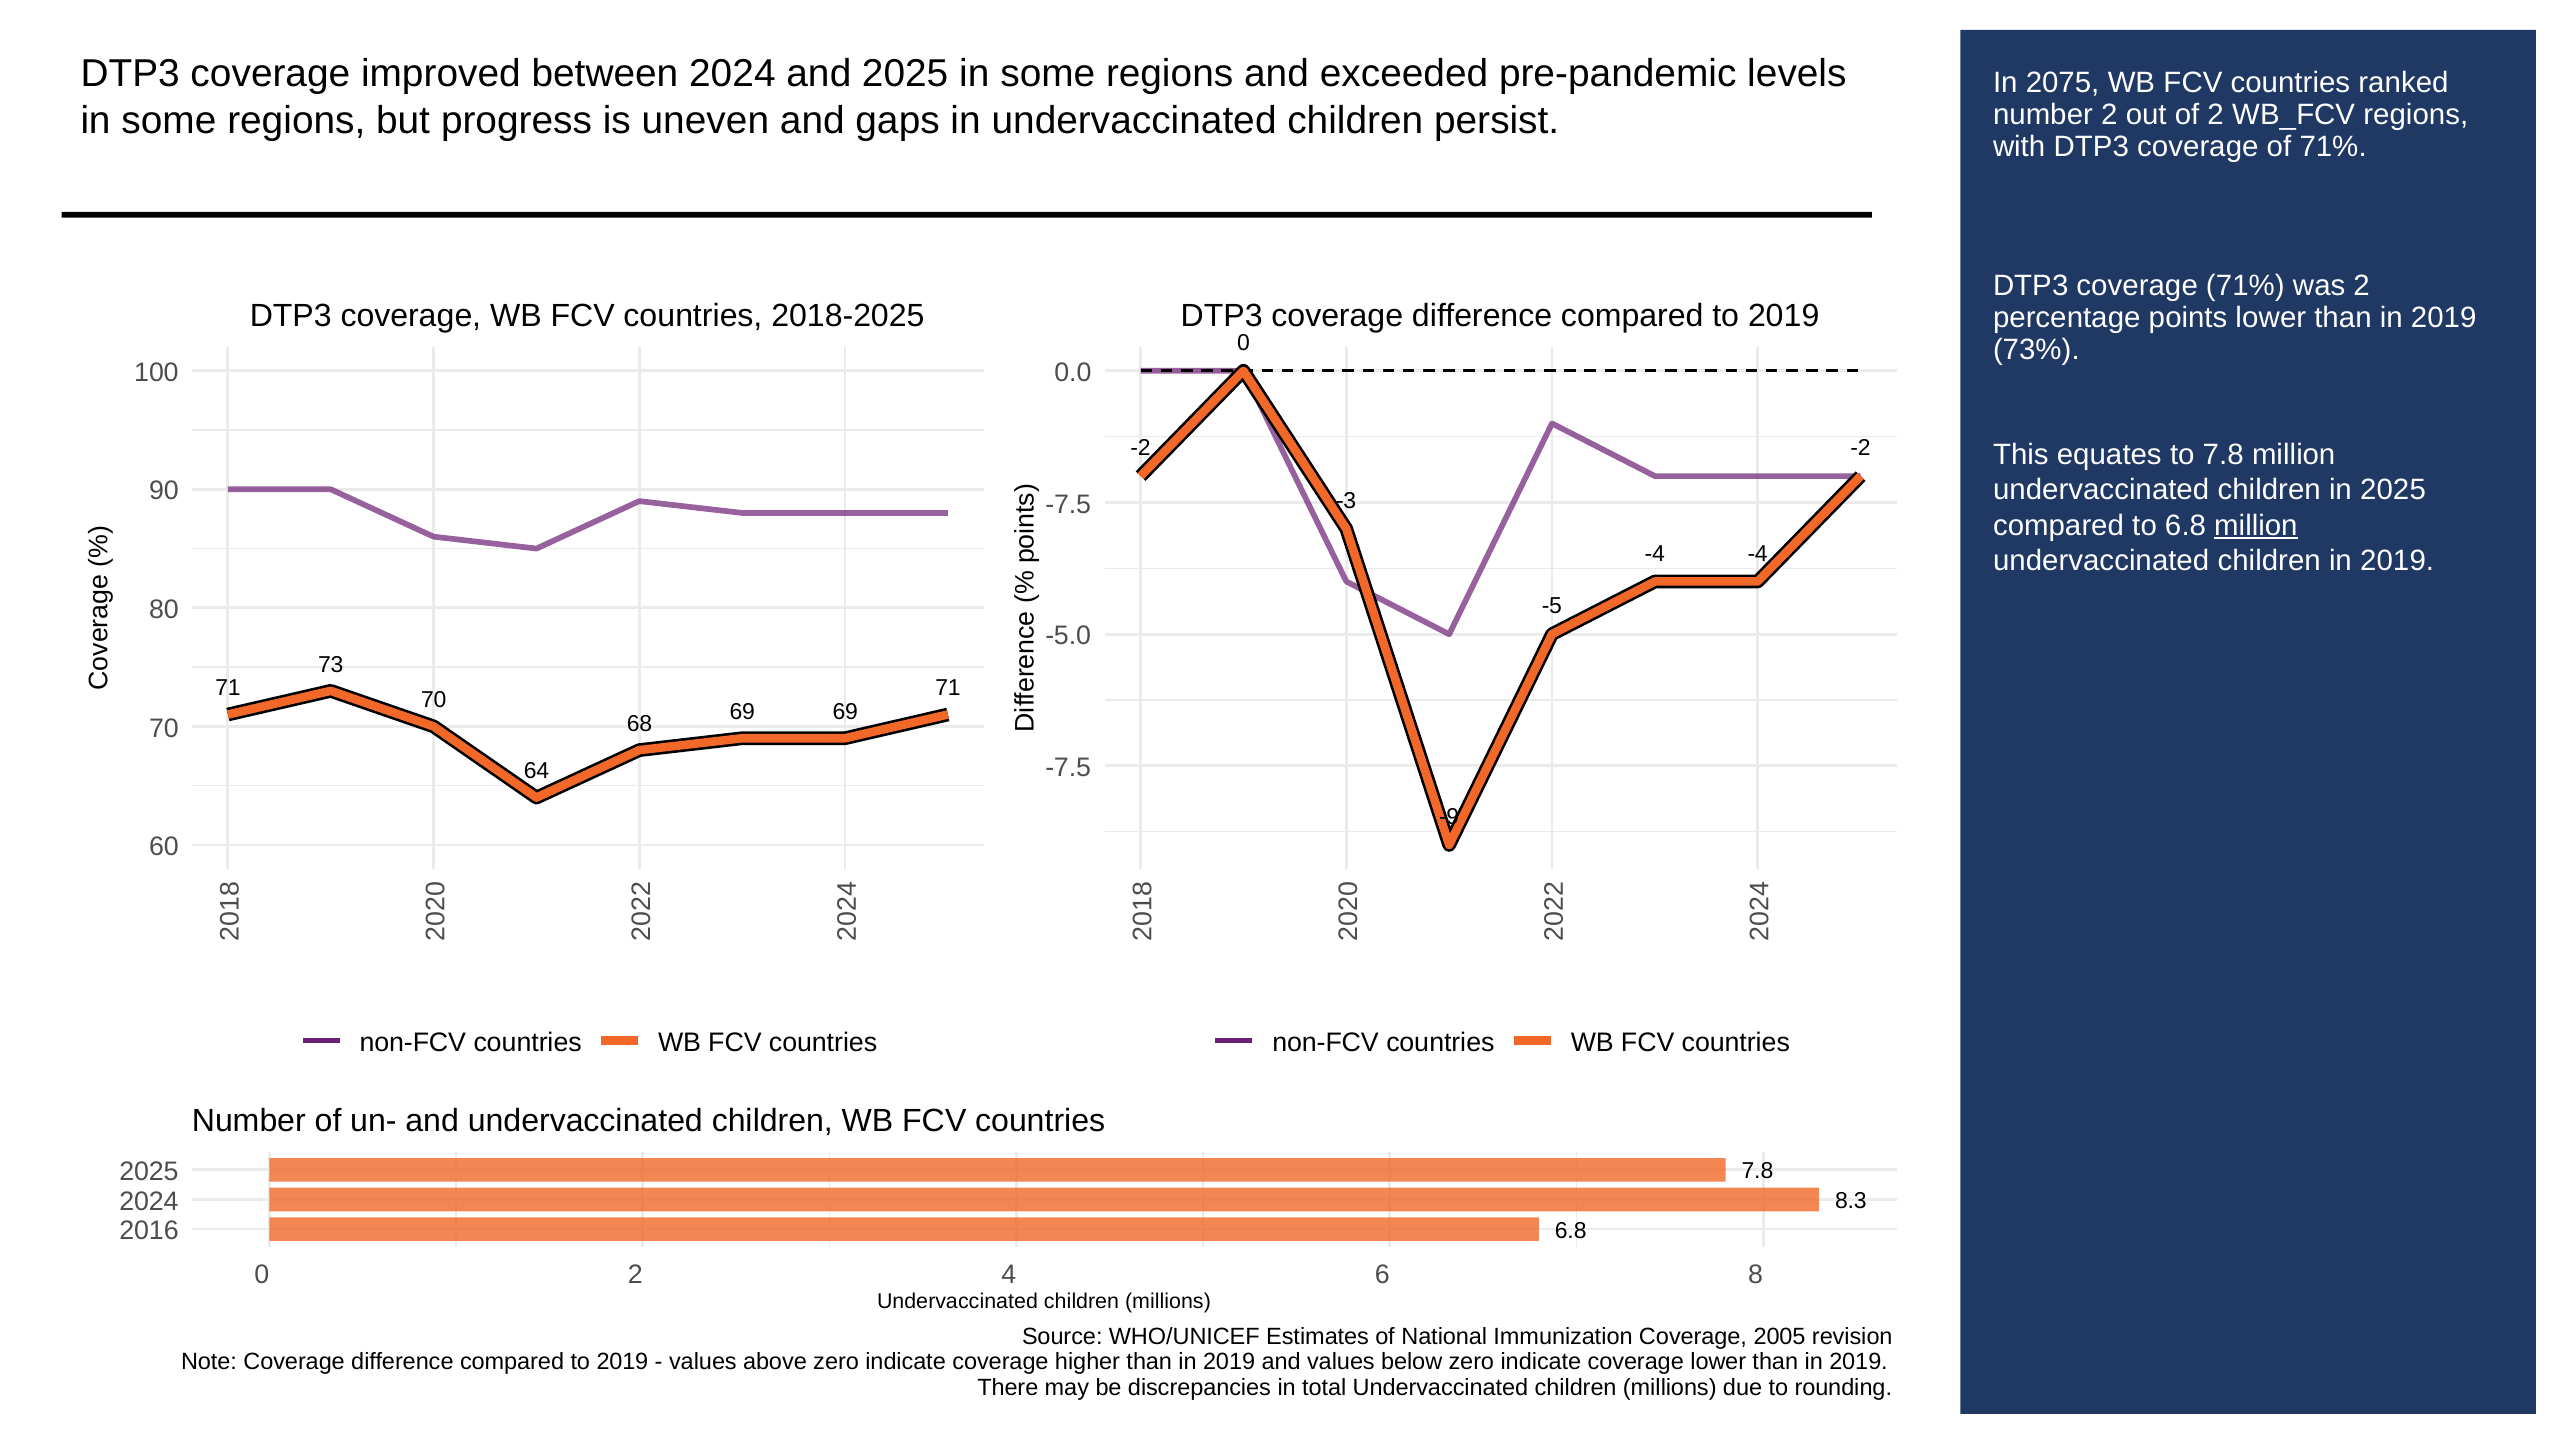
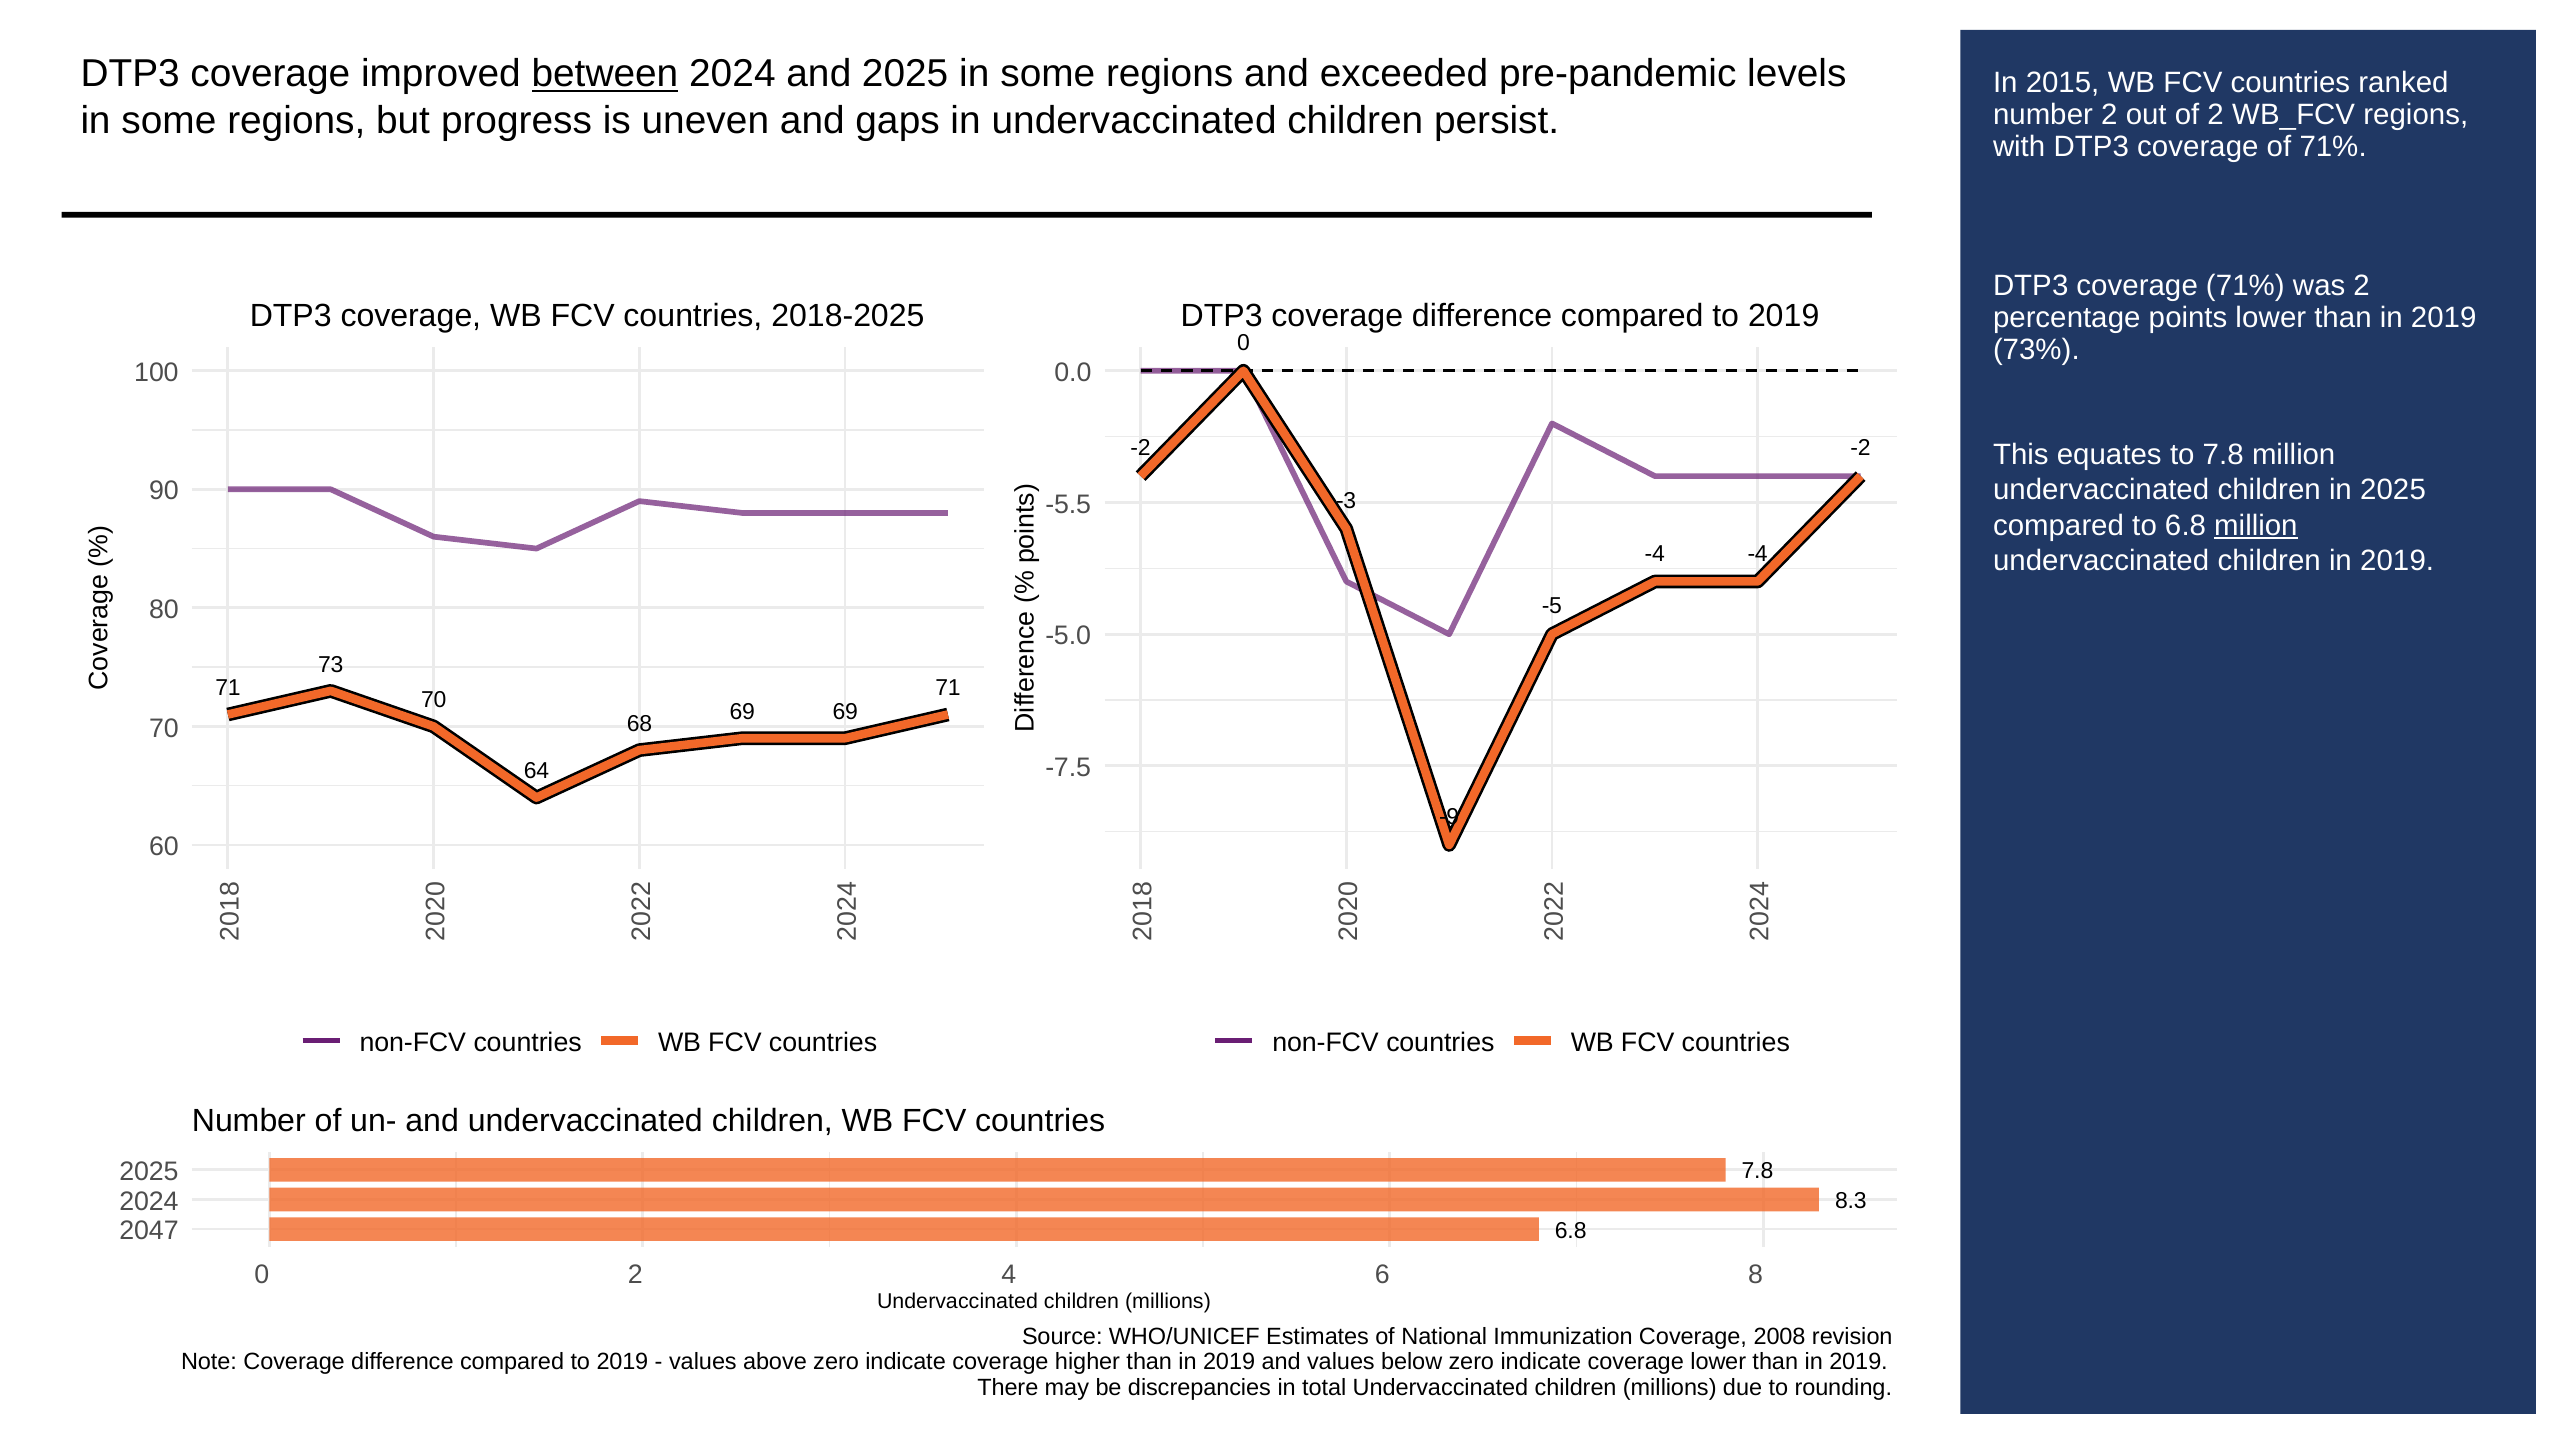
between underline: none -> present
2075: 2075 -> 2015
-7.5 at (1068, 505): -7.5 -> -5.5
2016: 2016 -> 2047
2005: 2005 -> 2008
